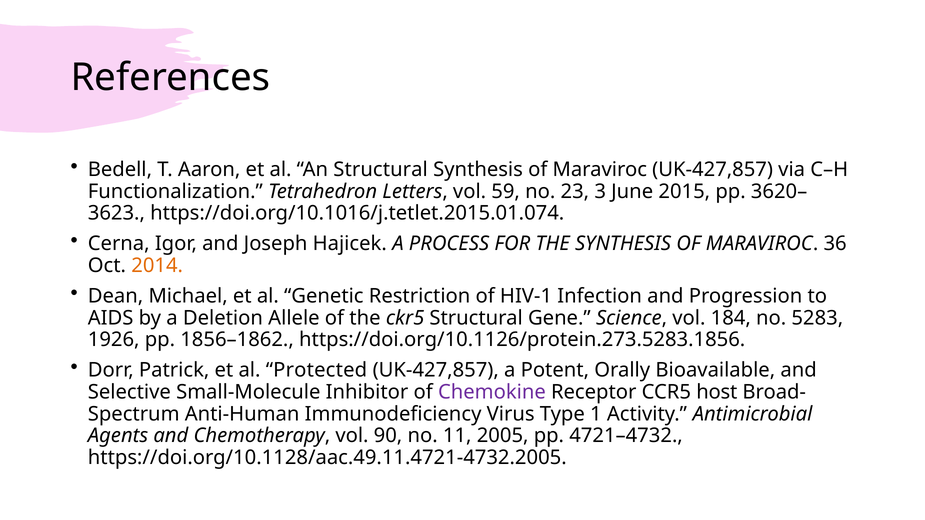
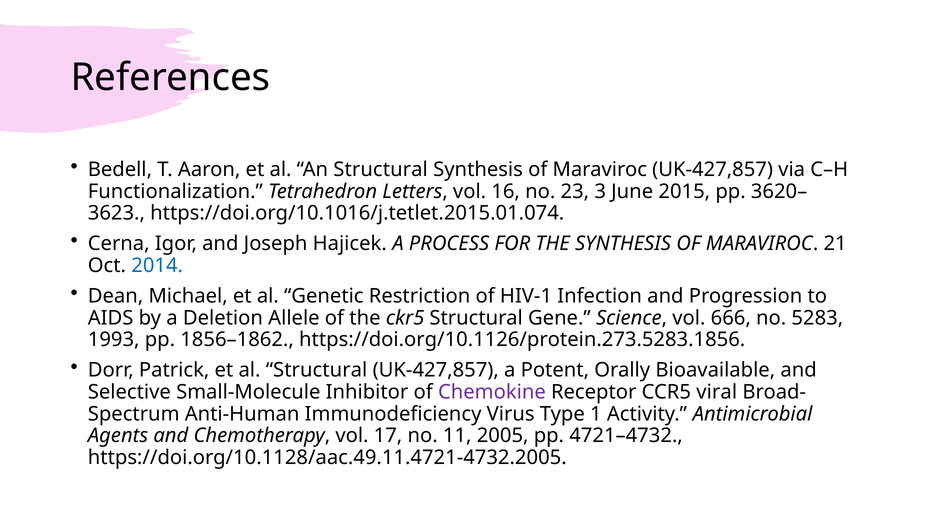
59: 59 -> 16
36: 36 -> 21
2014 colour: orange -> blue
184: 184 -> 666
1926: 1926 -> 1993
al Protected: Protected -> Structural
host: host -> viral
90: 90 -> 17
